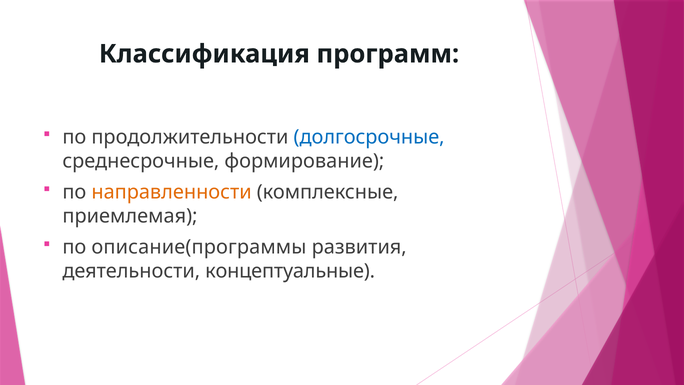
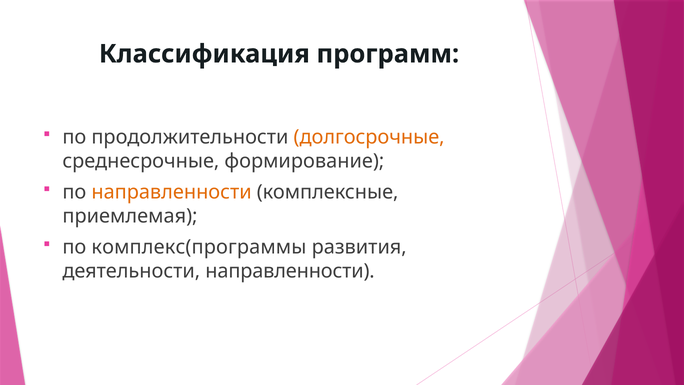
долгосрочные colour: blue -> orange
описание(программы: описание(программы -> комплекс(программы
деятельности концептуальные: концептуальные -> направленности
